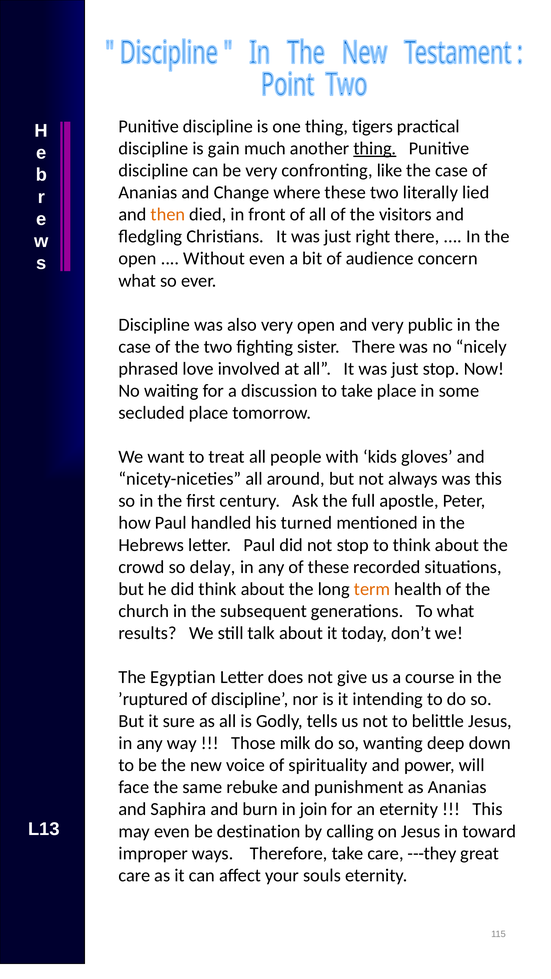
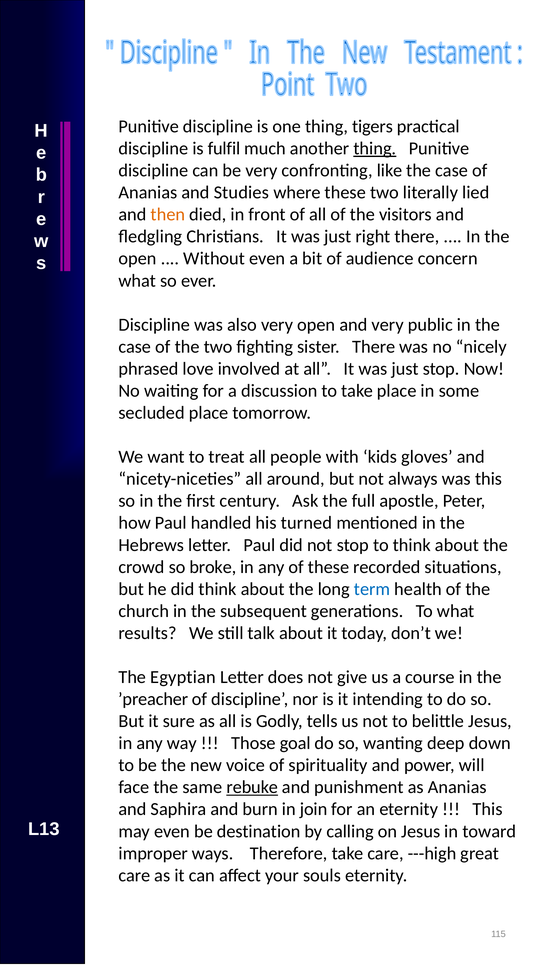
gain: gain -> fulfil
Change: Change -> Studies
delay: delay -> broke
term colour: orange -> blue
’ruptured: ’ruptured -> ’preacher
milk: milk -> goal
rebuke underline: none -> present
---they: ---they -> ---high
